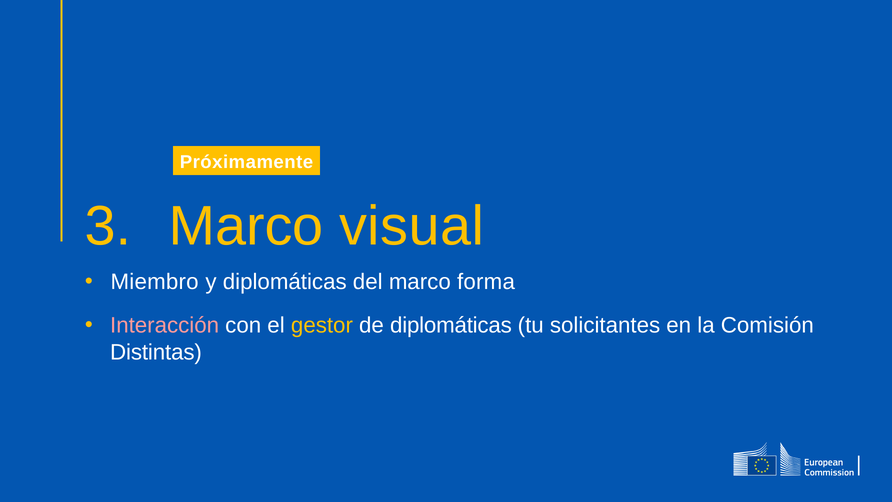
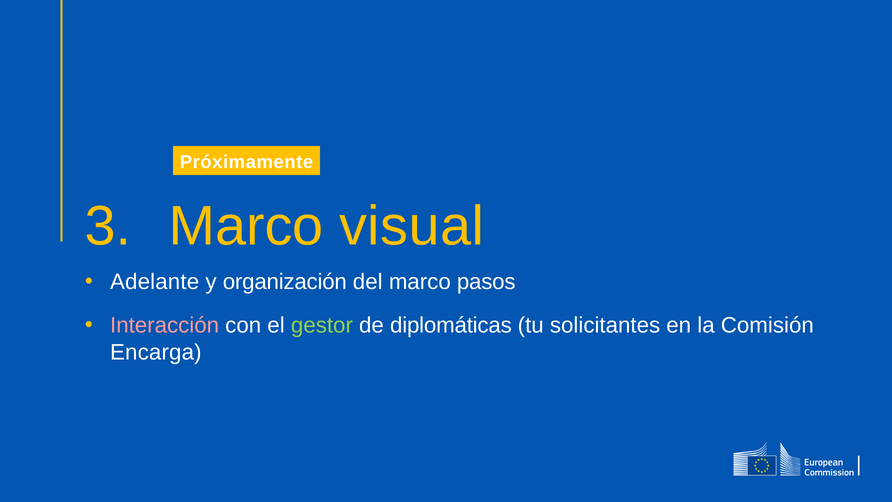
Miembro: Miembro -> Adelante
y diplomáticas: diplomáticas -> organización
forma: forma -> pasos
gestor colour: yellow -> light green
Distintas: Distintas -> Encarga
